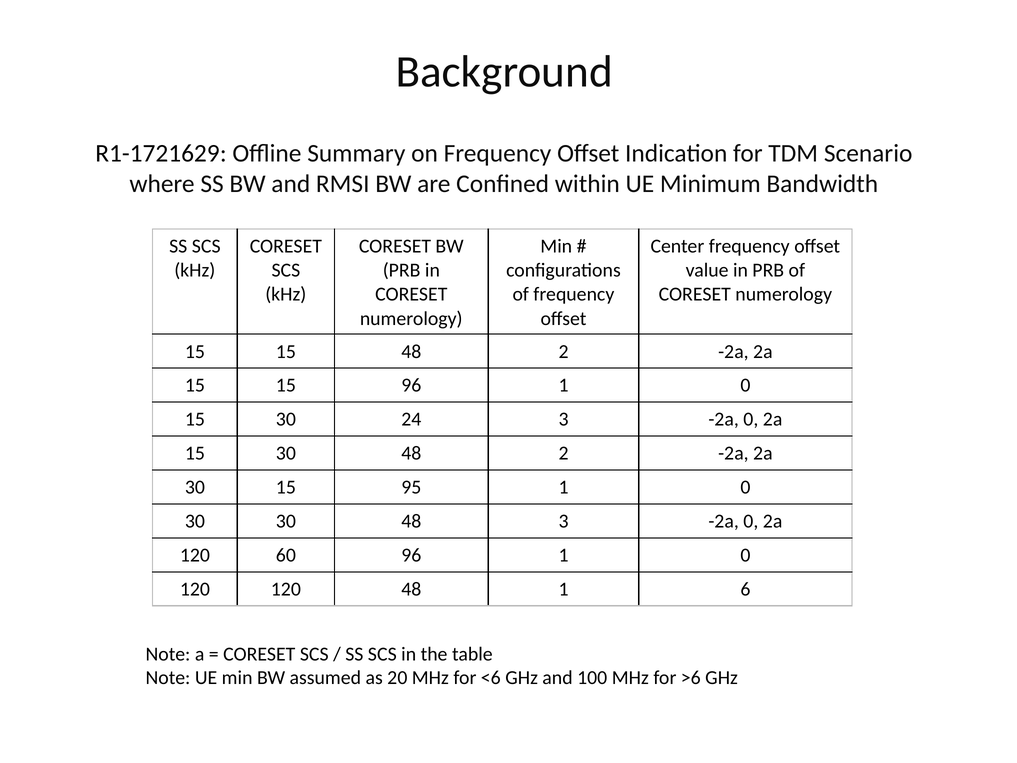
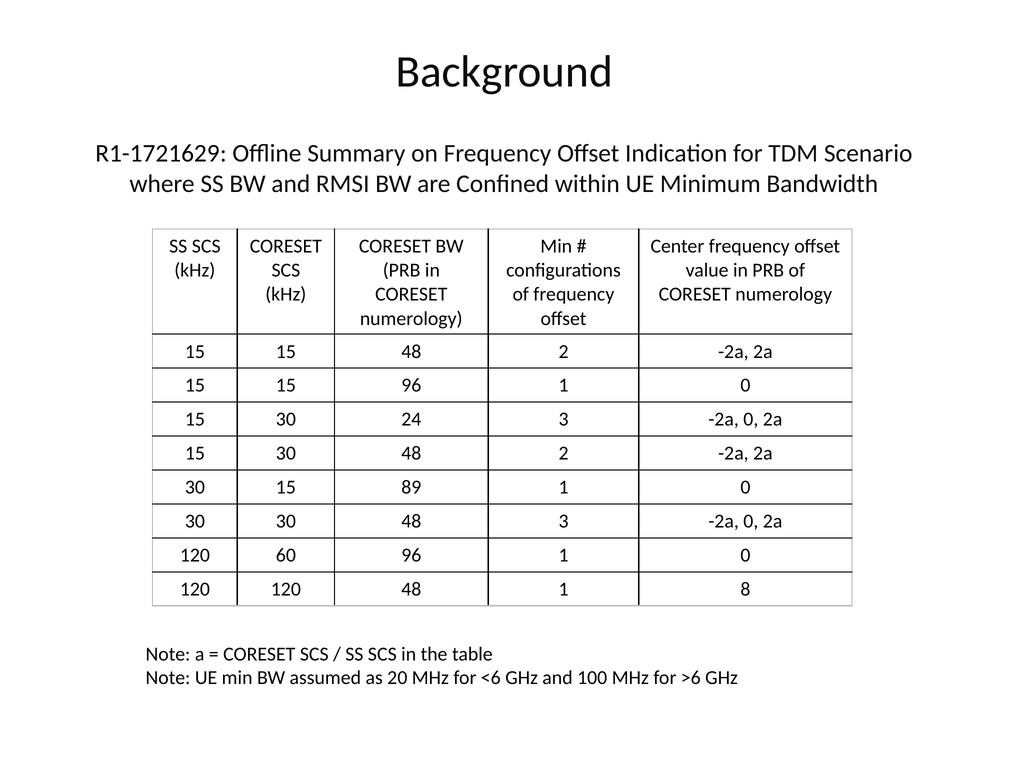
95: 95 -> 89
6: 6 -> 8
